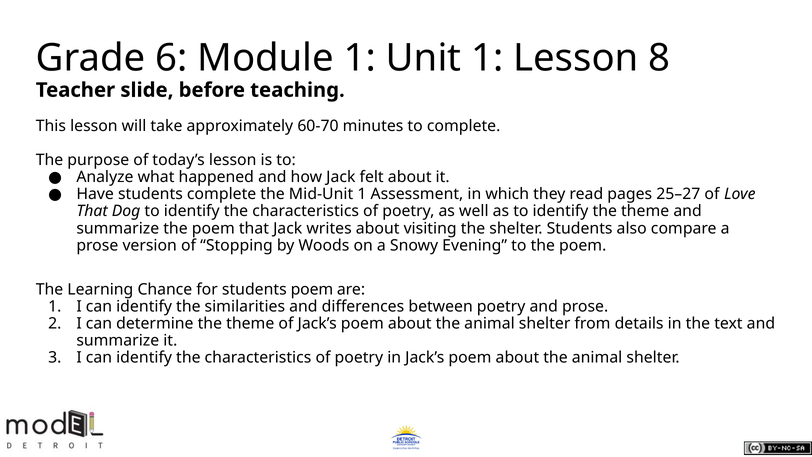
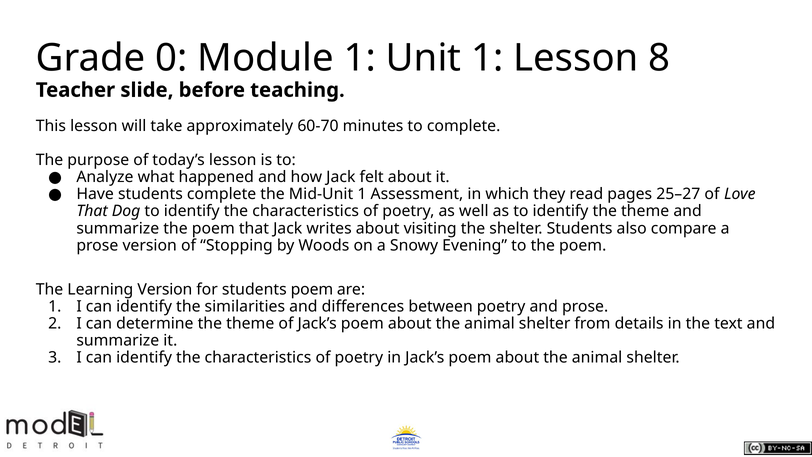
6: 6 -> 0
Learning Chance: Chance -> Version
